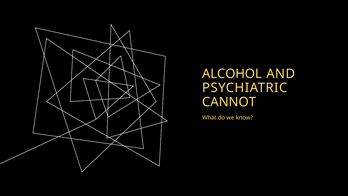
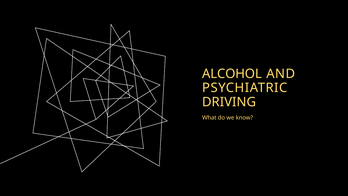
CANNOT: CANNOT -> DRIVING
